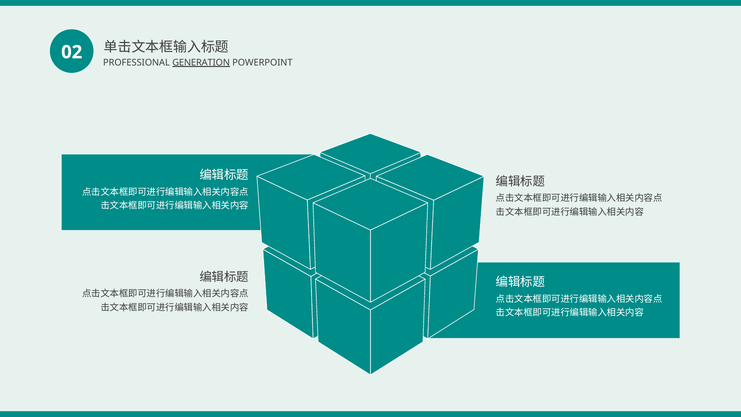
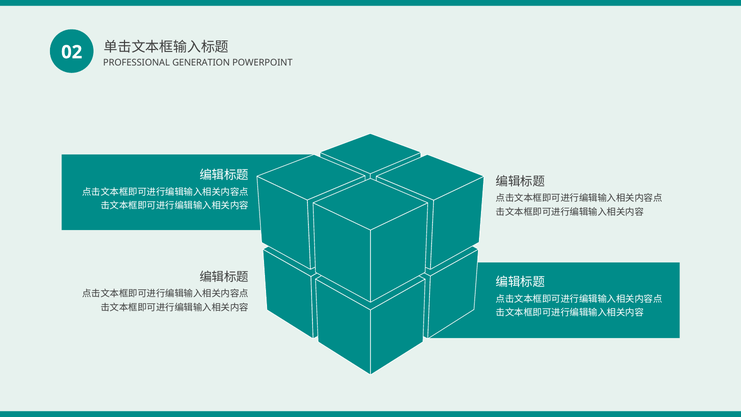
GENERATION underline: present -> none
